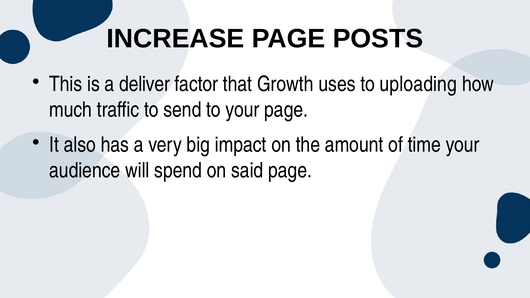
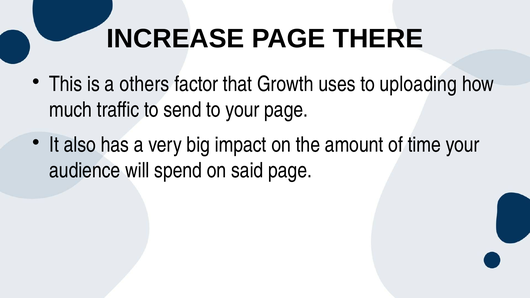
POSTS: POSTS -> THERE
deliver: deliver -> others
